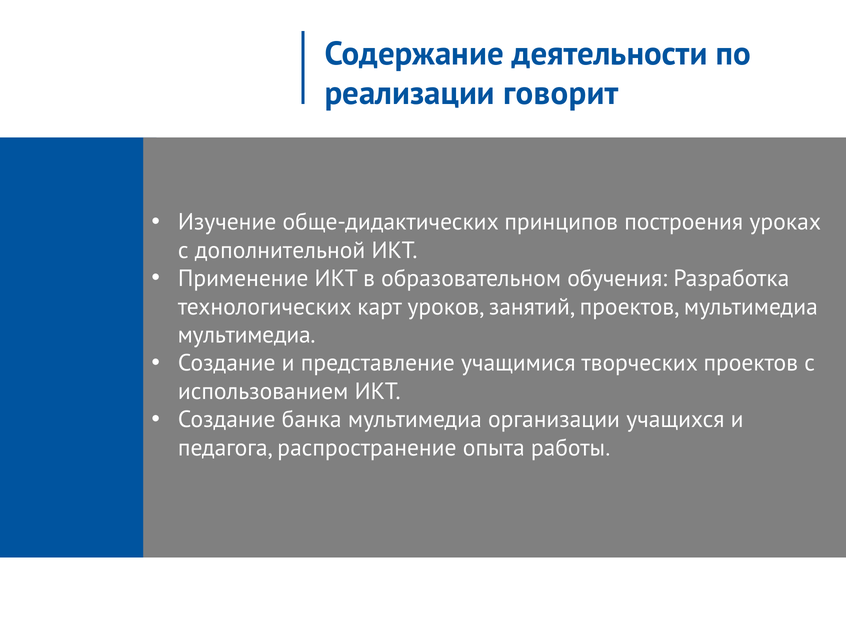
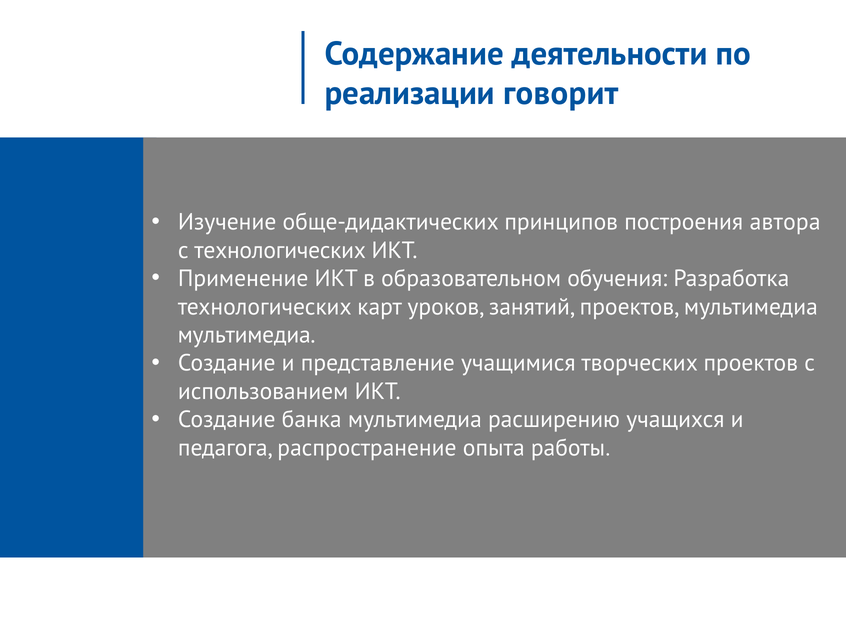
уроках: уроках -> автора
с дополнительной: дополнительной -> технологических
организации: организации -> расширению
